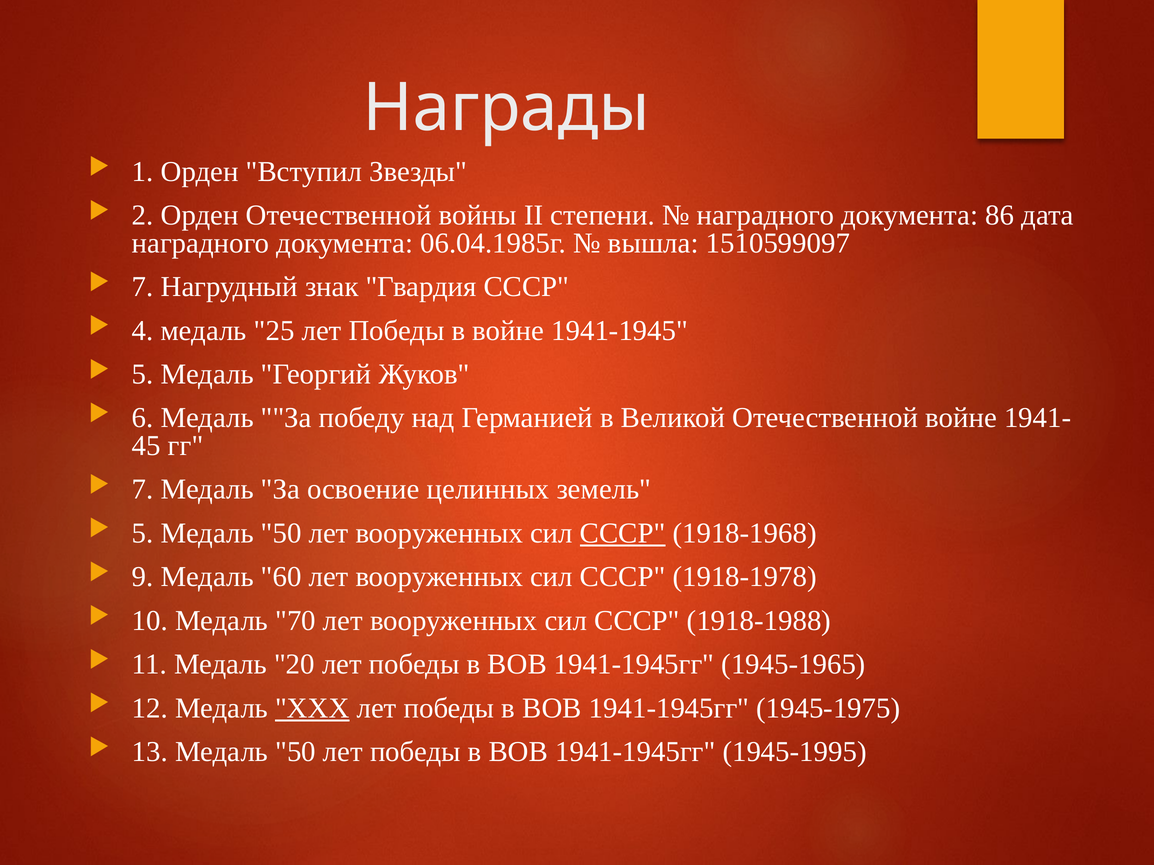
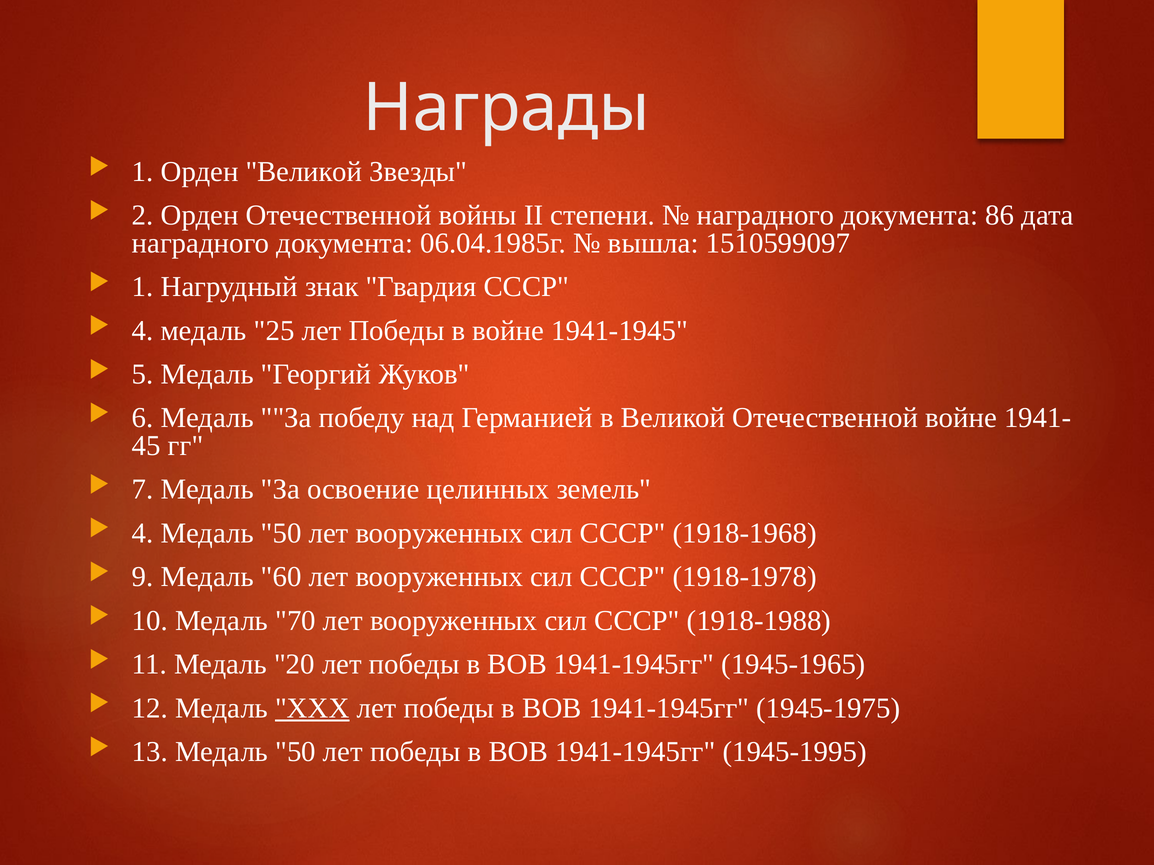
Орден Вступил: Вступил -> Великой
7 at (143, 287): 7 -> 1
5 at (143, 533): 5 -> 4
СССР at (623, 533) underline: present -> none
